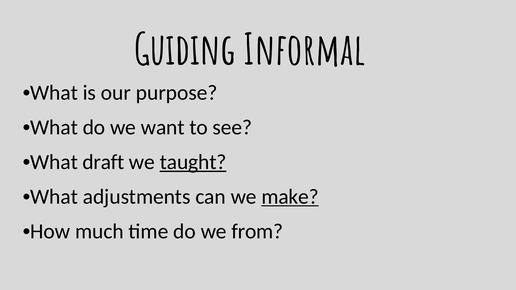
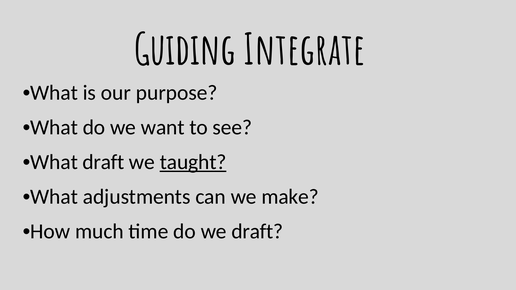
Informal: Informal -> Integrate
make underline: present -> none
we from: from -> draft
